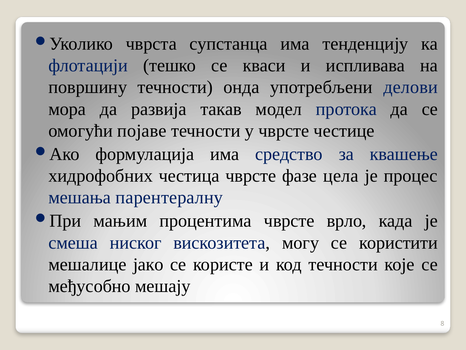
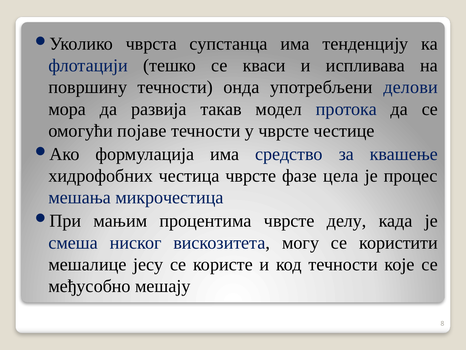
парентералну: парентералну -> микрочестица
врло: врло -> делу
јако: јако -> јесу
